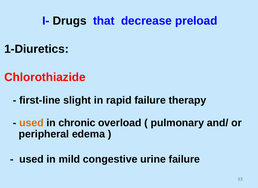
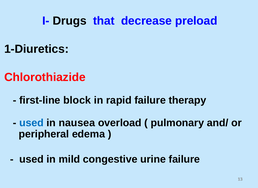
slight: slight -> block
used at (31, 123) colour: orange -> blue
chronic: chronic -> nausea
